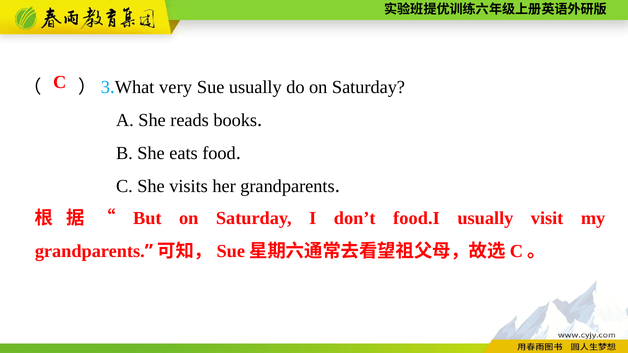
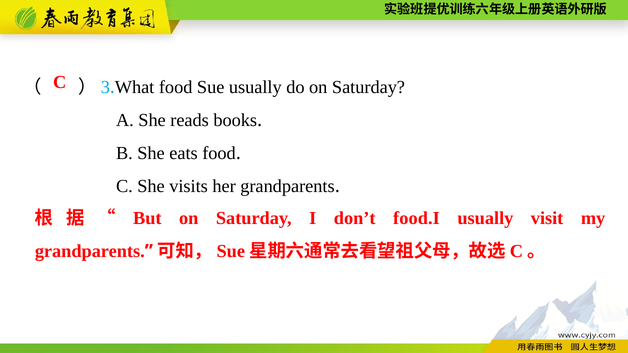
very at (176, 87): very -> food
